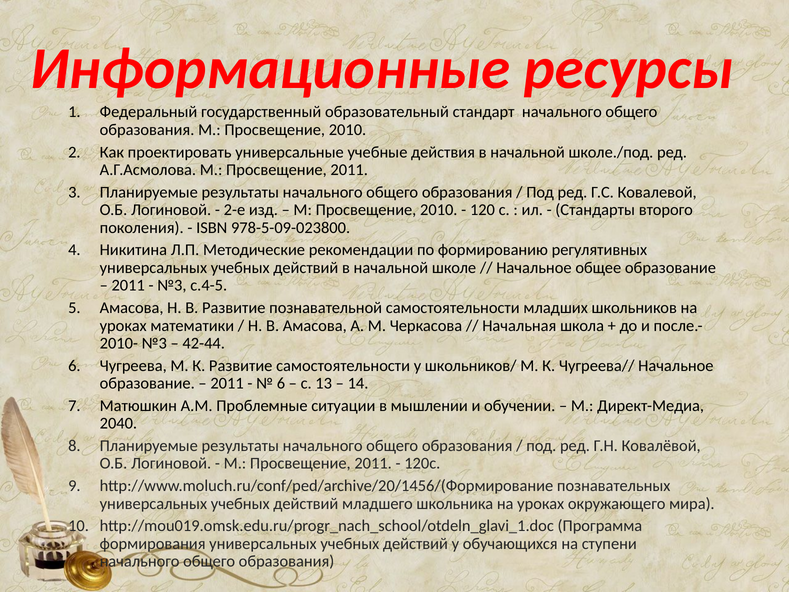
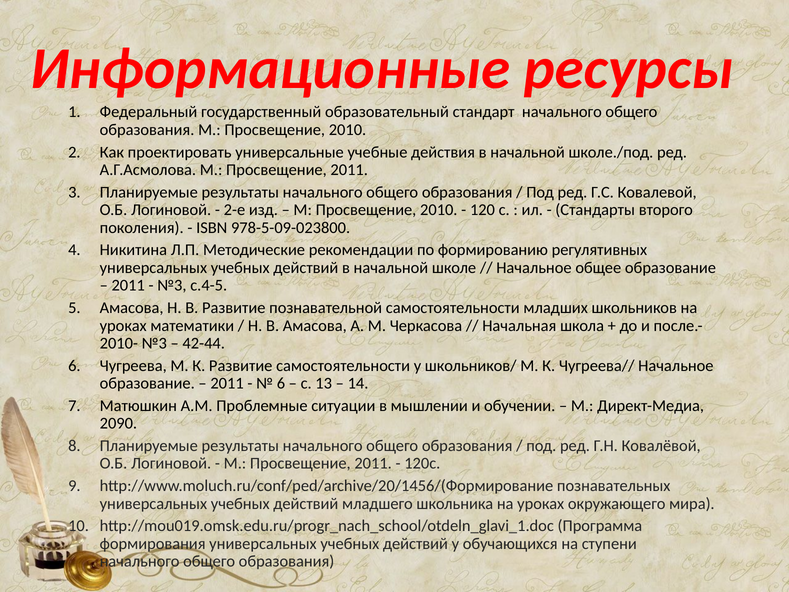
2040: 2040 -> 2090
